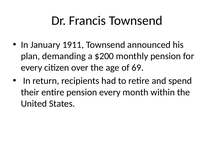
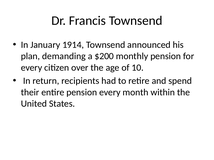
1911: 1911 -> 1914
69: 69 -> 10
